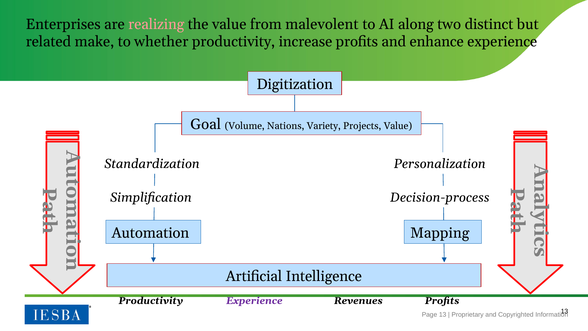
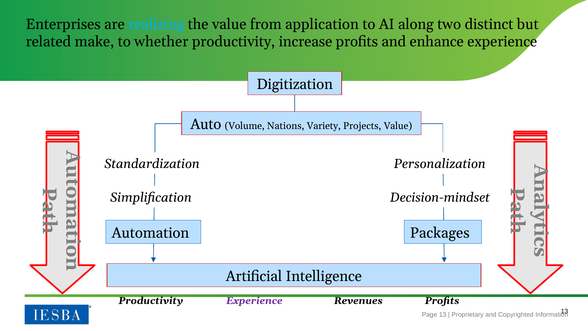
realizing colour: pink -> light blue
malevolent: malevolent -> application
Goal: Goal -> Auto
Decision-process: Decision-process -> Decision-mindset
Mapping: Mapping -> Packages
